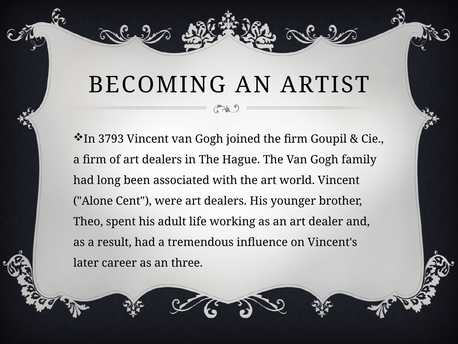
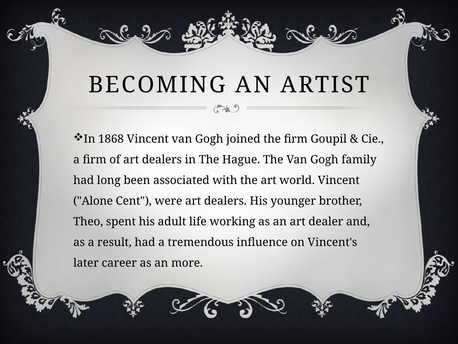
3793: 3793 -> 1868
three: three -> more
